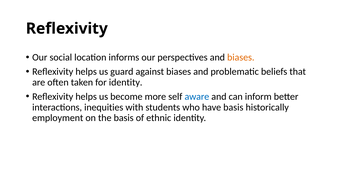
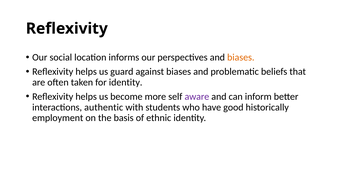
aware colour: blue -> purple
inequities: inequities -> authentic
have basis: basis -> good
